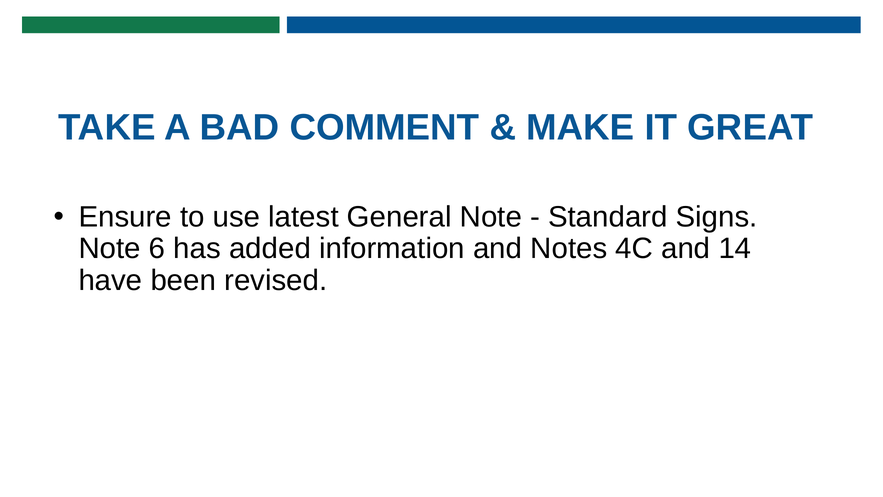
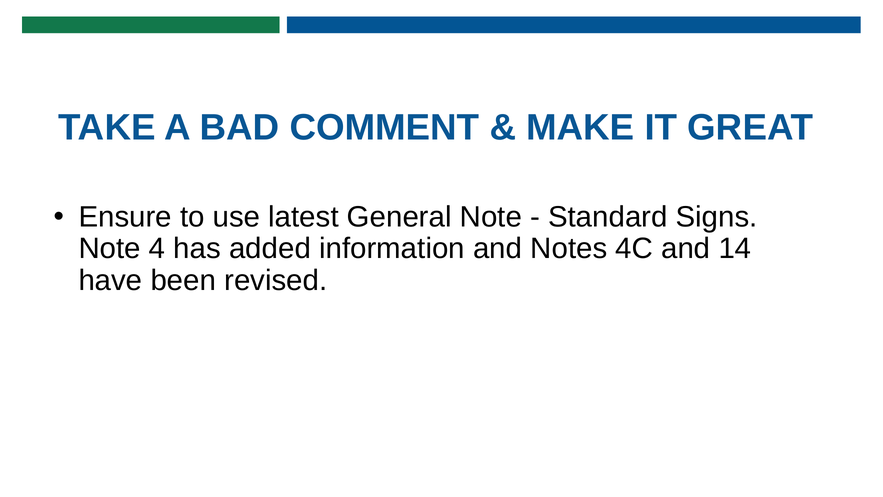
6: 6 -> 4
